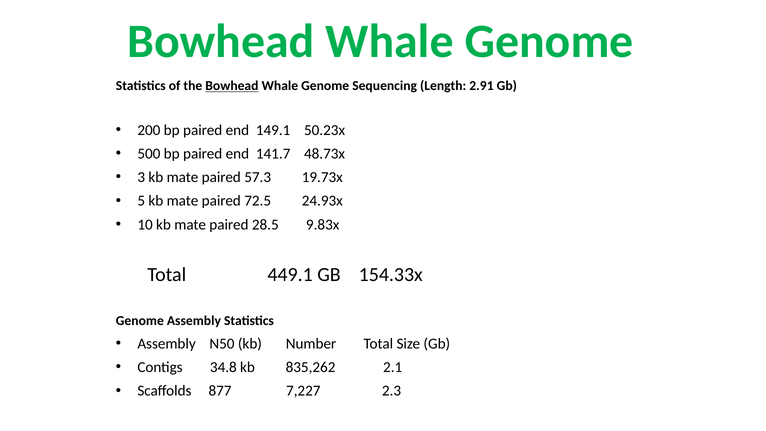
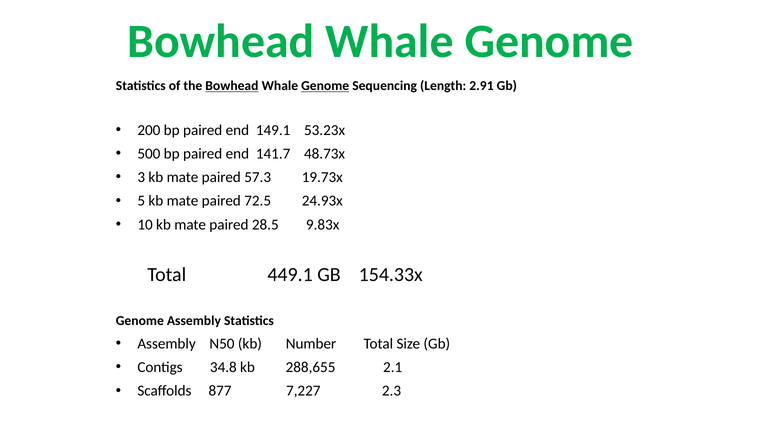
Genome at (325, 86) underline: none -> present
50.23x: 50.23x -> 53.23x
835,262: 835,262 -> 288,655
